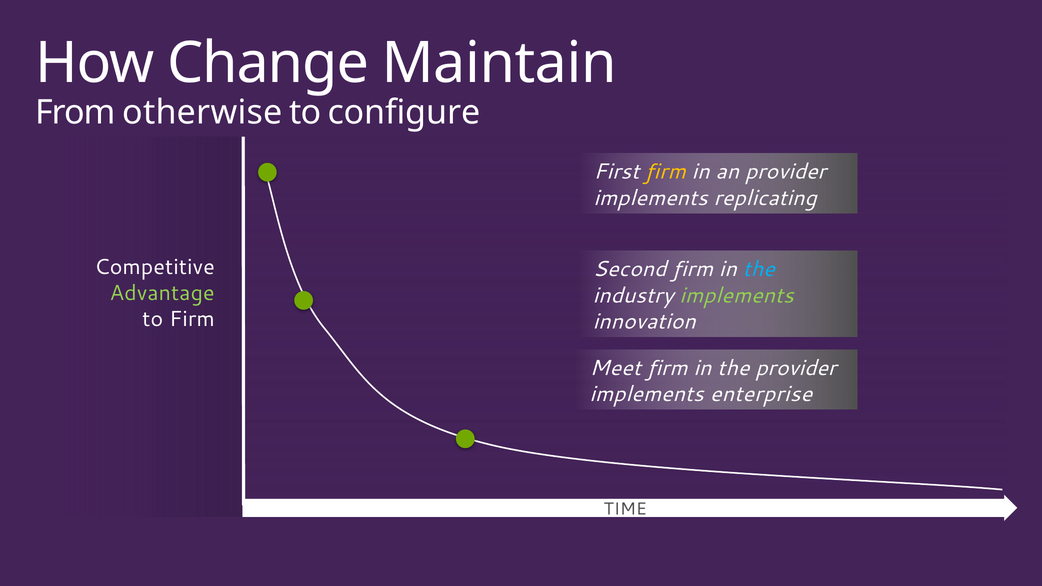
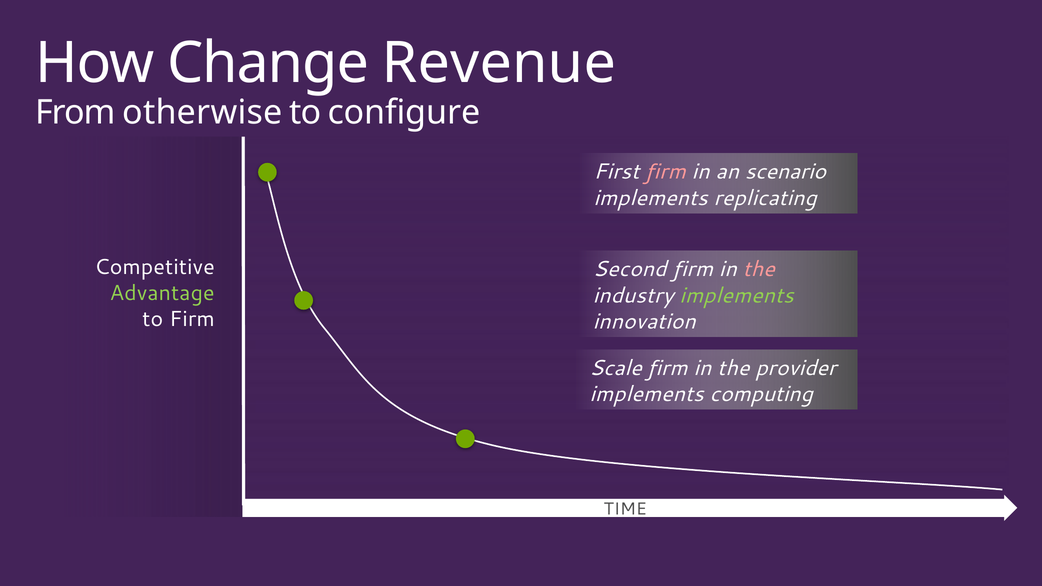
Maintain: Maintain -> Revenue
firm at (666, 172) colour: yellow -> pink
an provider: provider -> scenario
the at (759, 269) colour: light blue -> pink
Meet: Meet -> Scale
enterprise: enterprise -> computing
